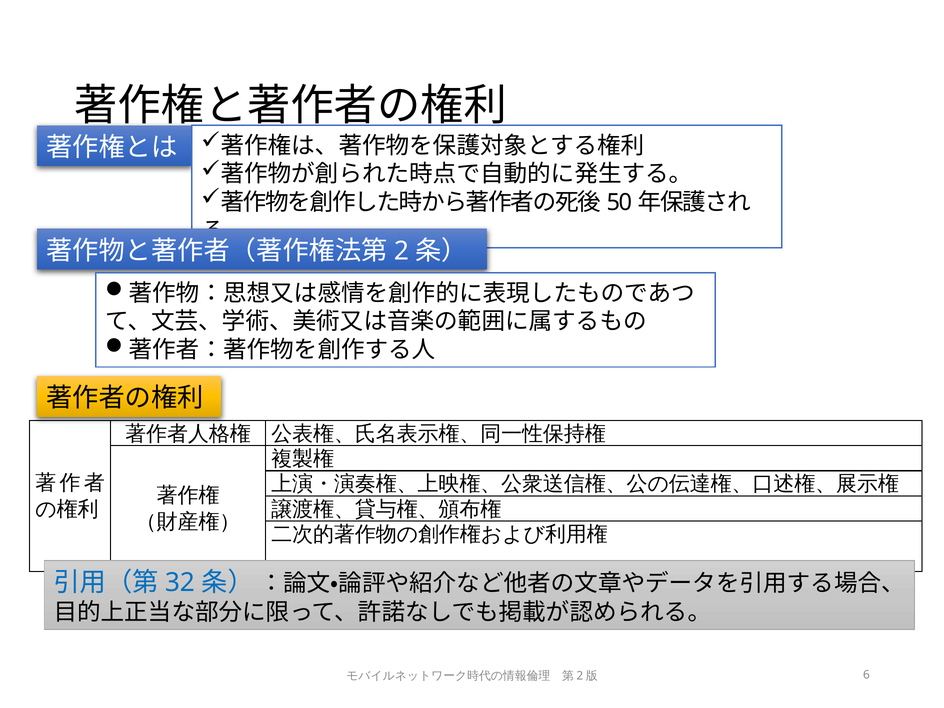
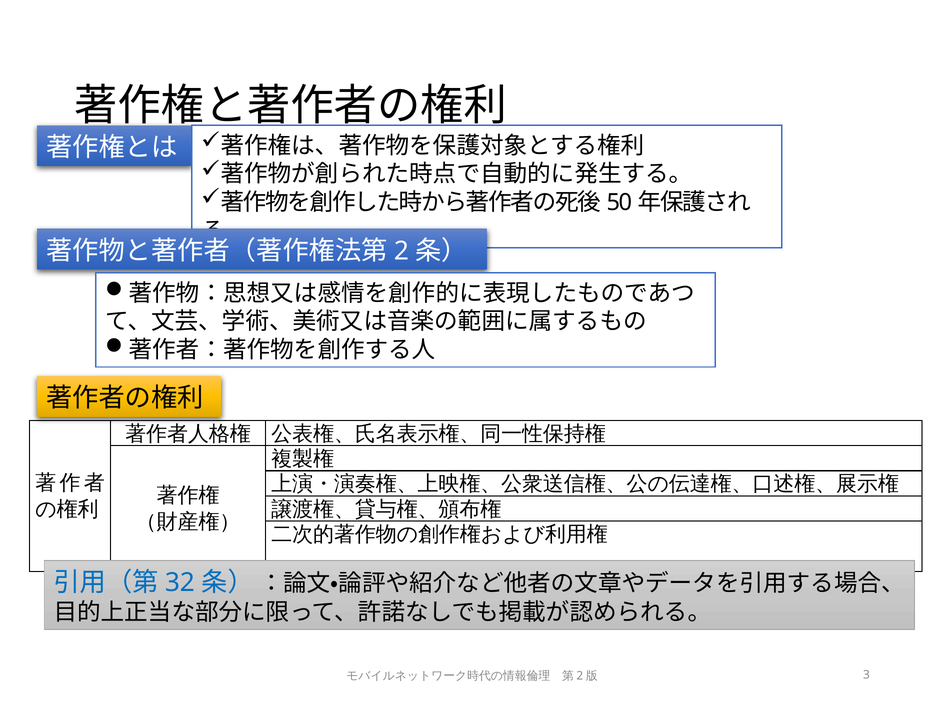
6: 6 -> 3
